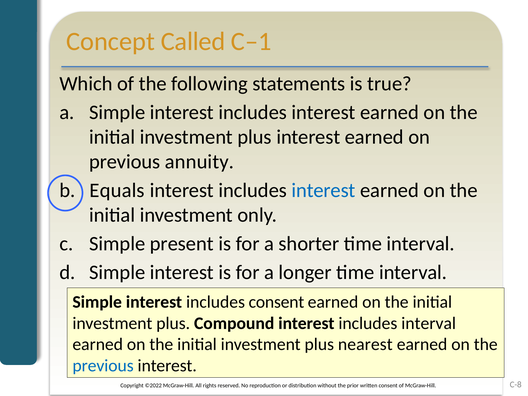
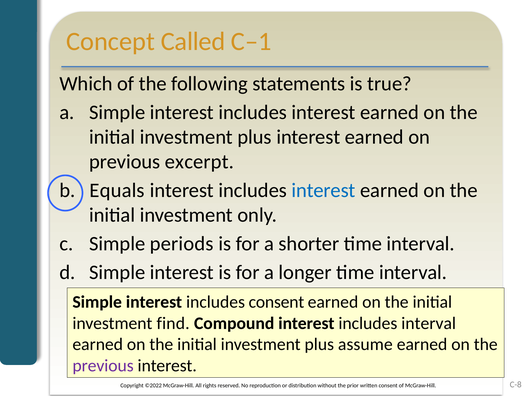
annuity: annuity -> excerpt
present: present -> periods
plus at (173, 323): plus -> find
nearest: nearest -> assume
previous at (103, 366) colour: blue -> purple
